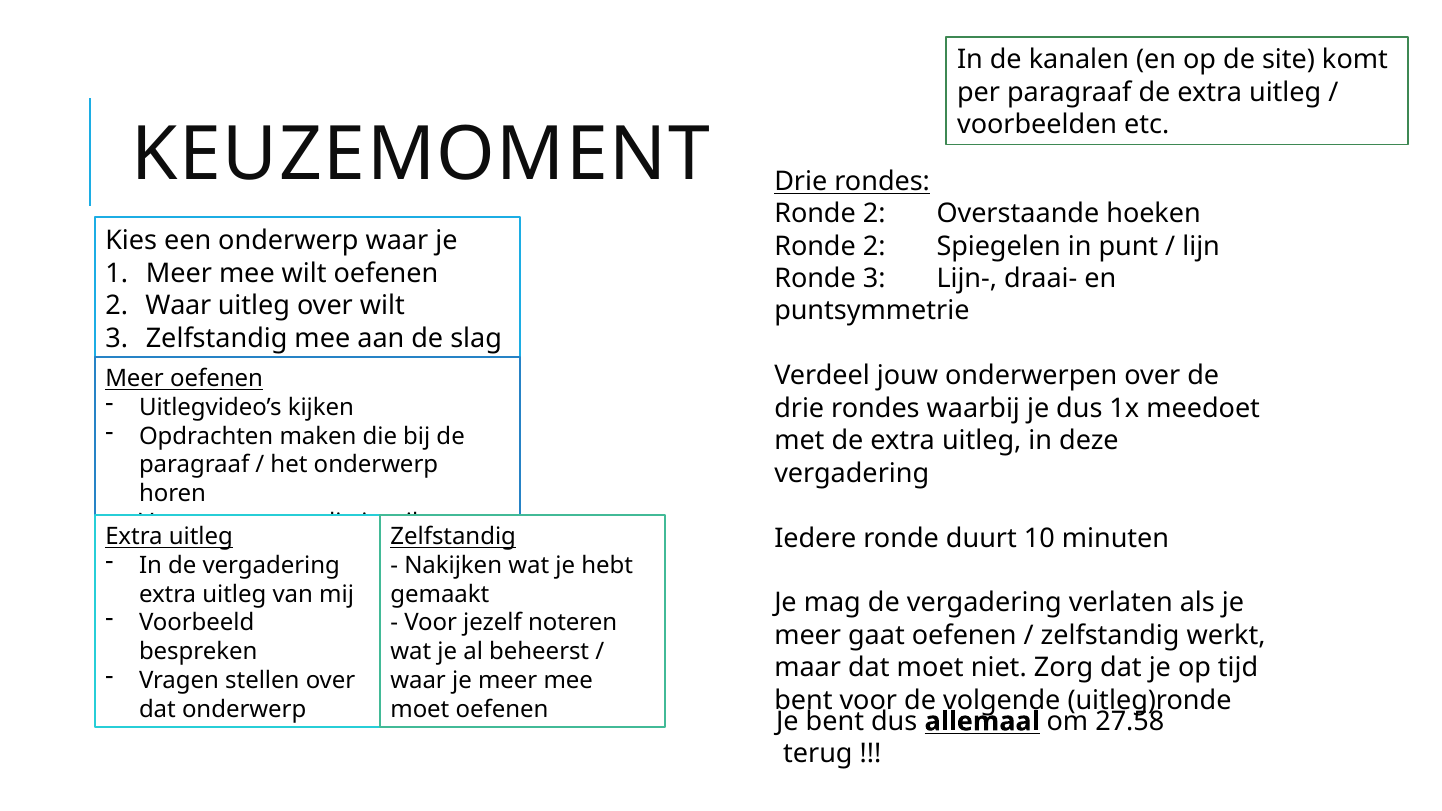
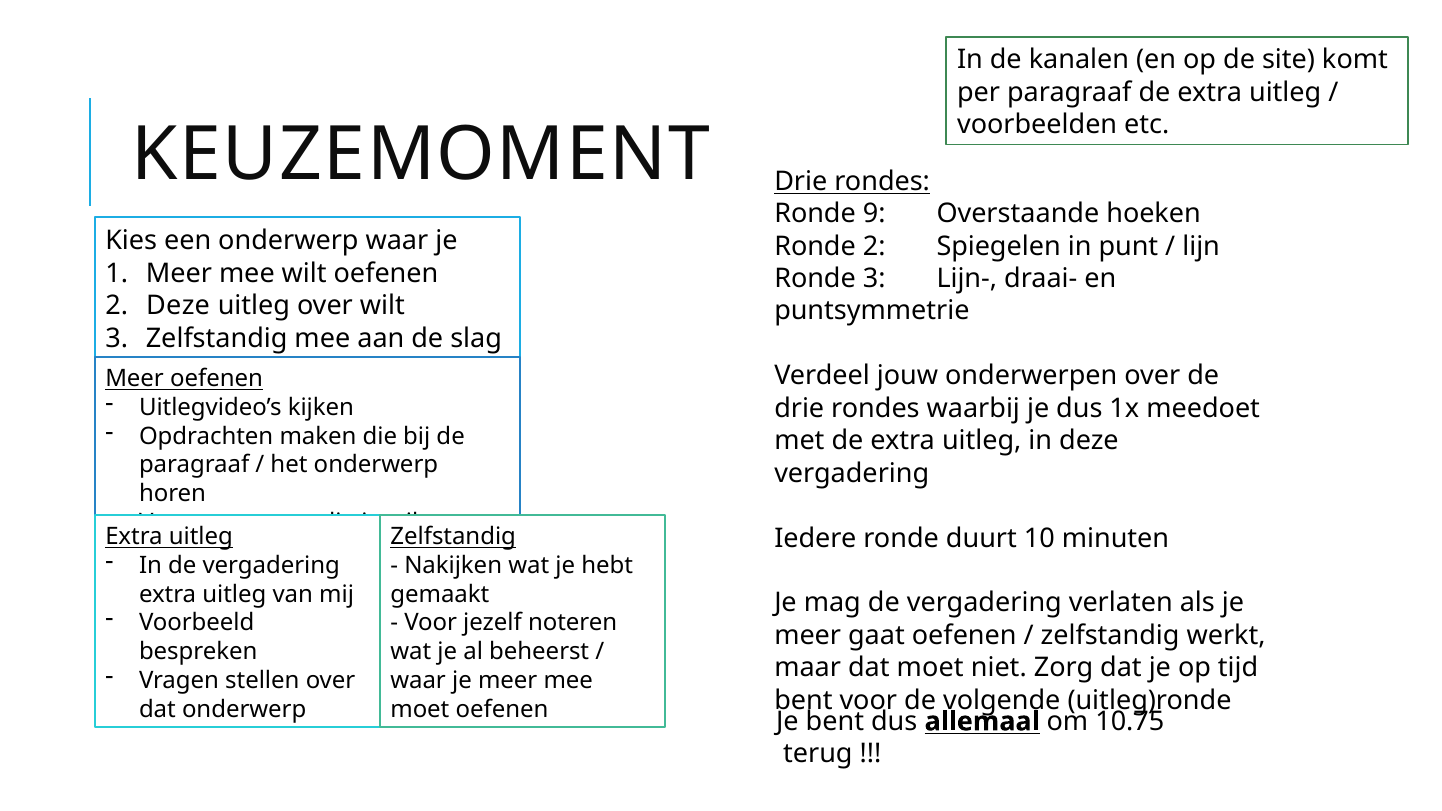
2 at (874, 214): 2 -> 9
2 Waar: Waar -> Deze
27.58: 27.58 -> 10.75
